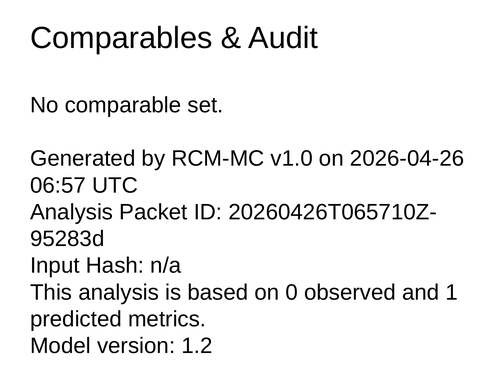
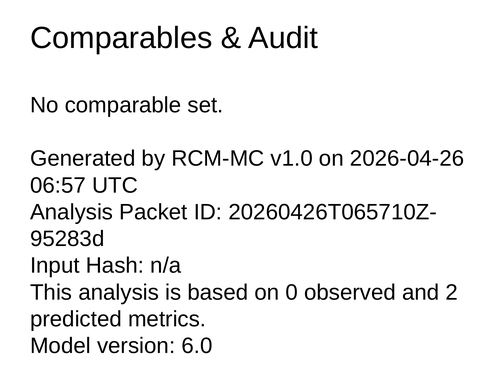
1: 1 -> 2
1.2: 1.2 -> 6.0
